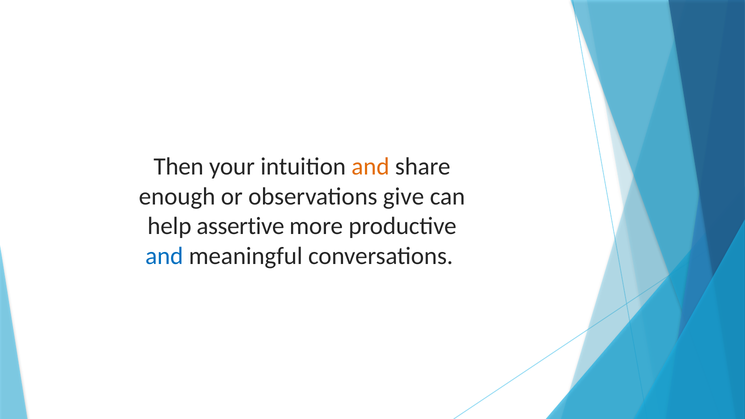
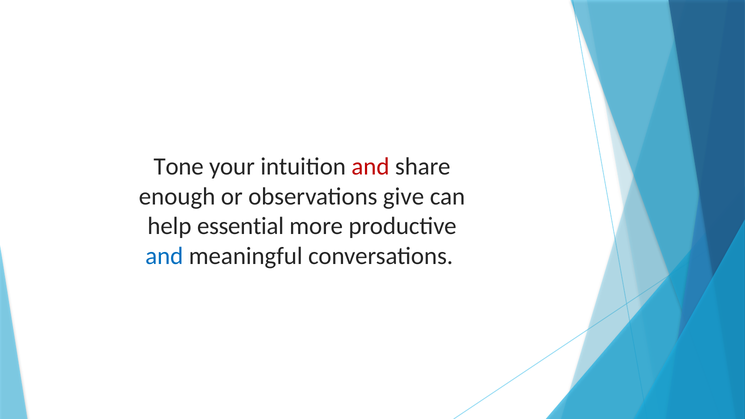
Then: Then -> Tone
and at (370, 167) colour: orange -> red
assertive: assertive -> essential
